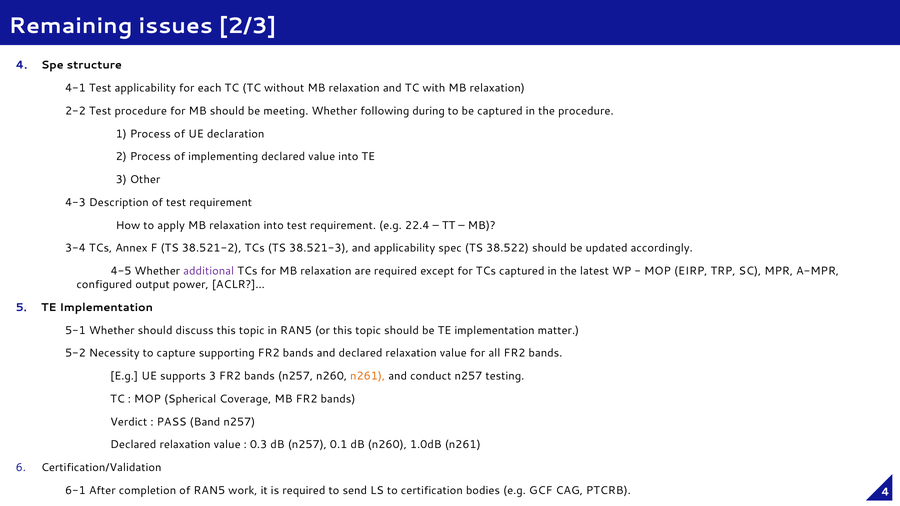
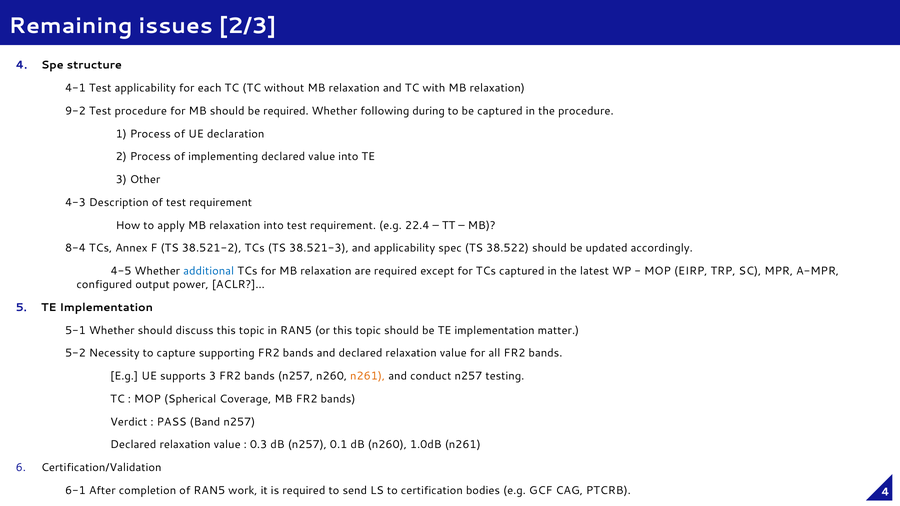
2-2: 2-2 -> 9-2
be meeting: meeting -> required
3-4: 3-4 -> 8-4
additional colour: purple -> blue
